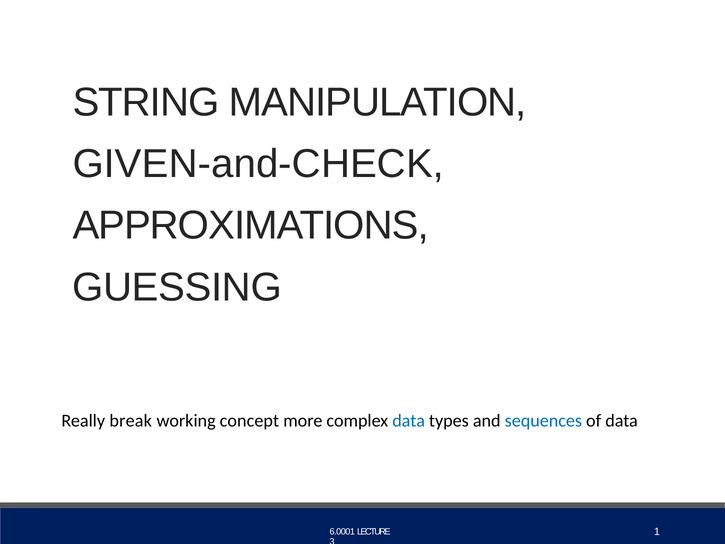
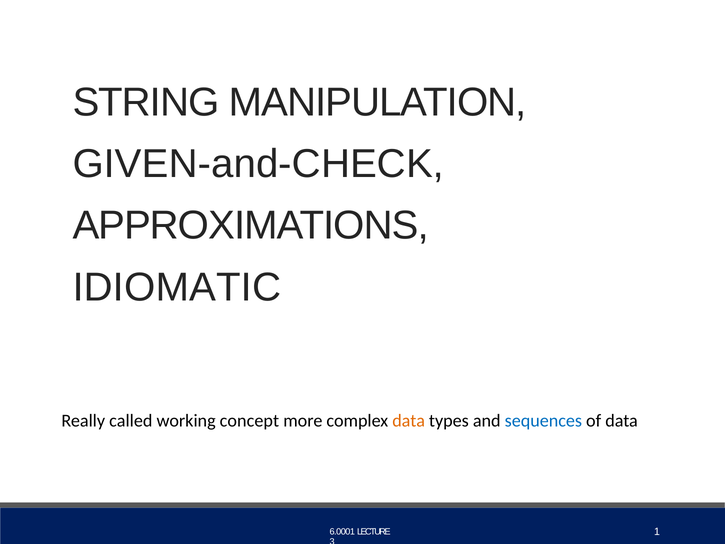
GUESSING: GUESSING -> IDIOMATIC
break: break -> called
data at (409, 420) colour: blue -> orange
